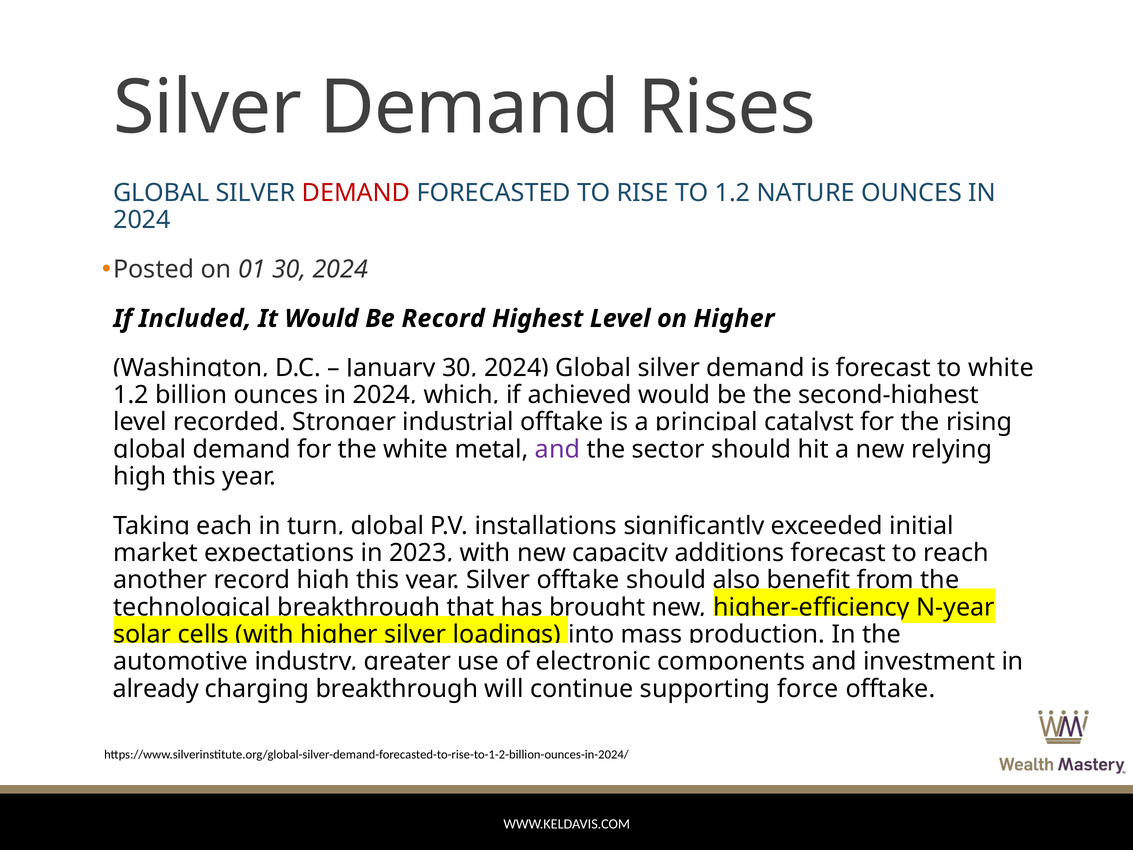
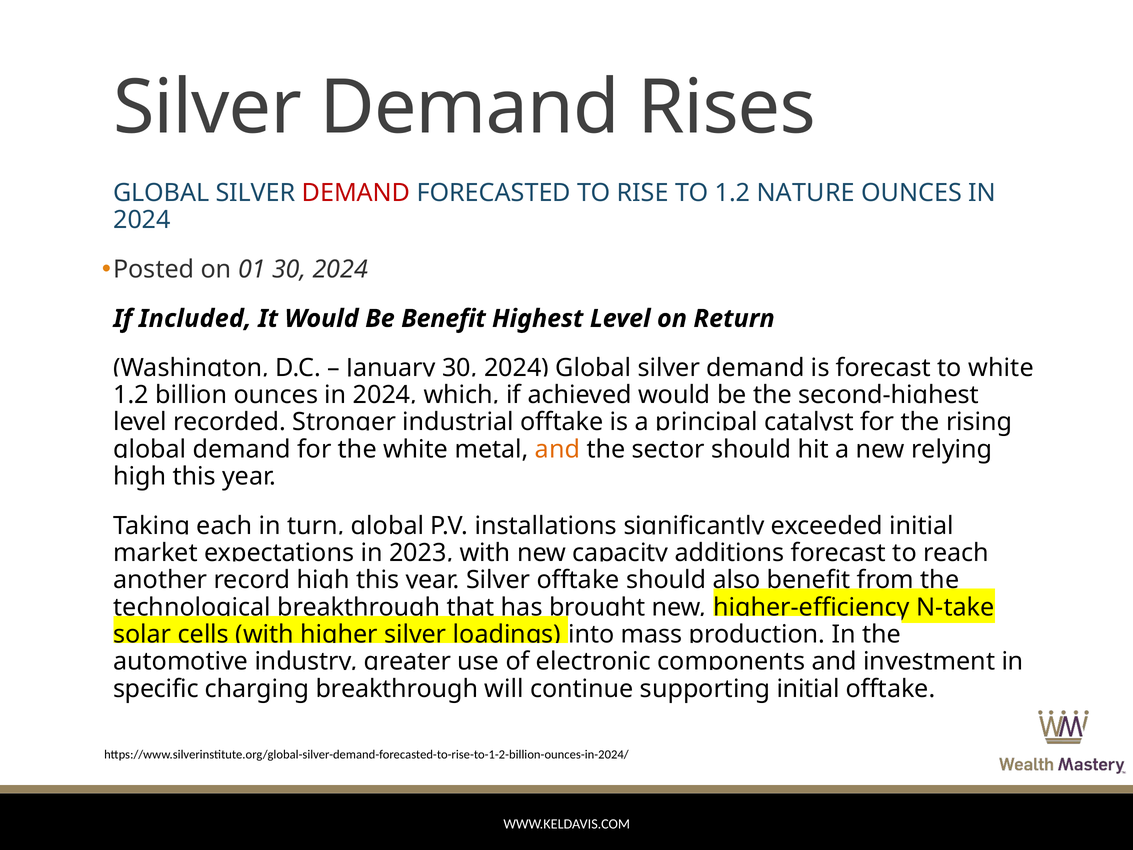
Be Record: Record -> Benefit
on Higher: Higher -> Return
and at (558, 449) colour: purple -> orange
N-year: N-year -> N-take
already: already -> specific
supporting force: force -> initial
